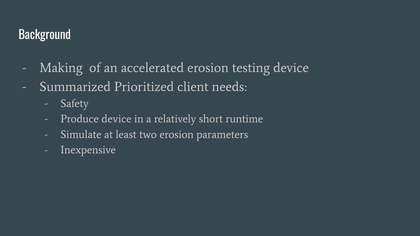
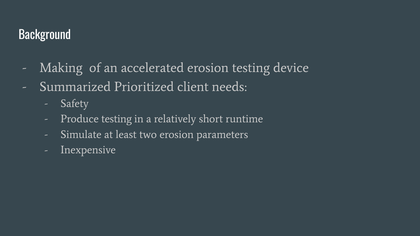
Produce device: device -> testing
